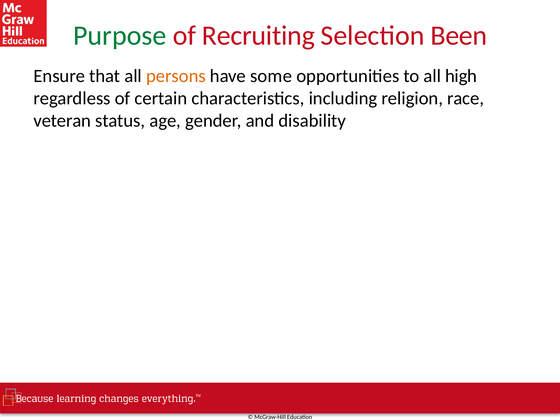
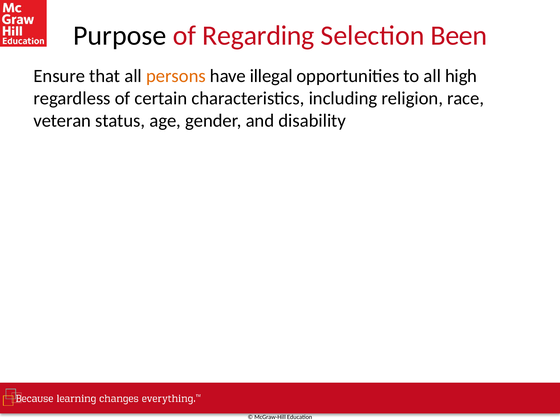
Purpose colour: green -> black
Recruiting: Recruiting -> Regarding
some: some -> illegal
